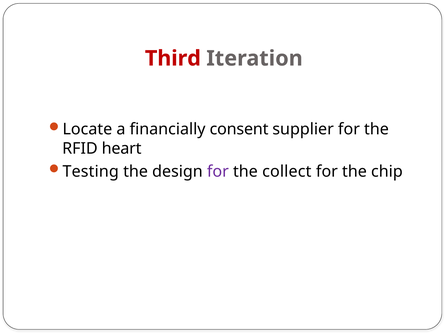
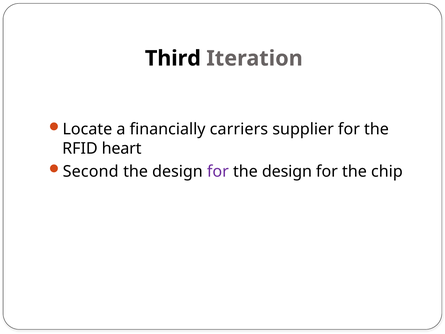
Third colour: red -> black
consent: consent -> carriers
Testing: Testing -> Second
collect at (287, 171): collect -> design
